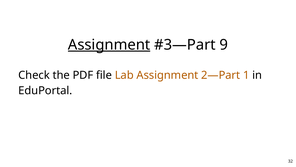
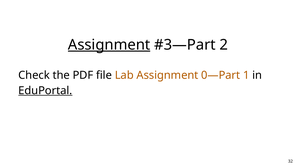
9: 9 -> 2
2—Part: 2—Part -> 0—Part
EduPortal underline: none -> present
